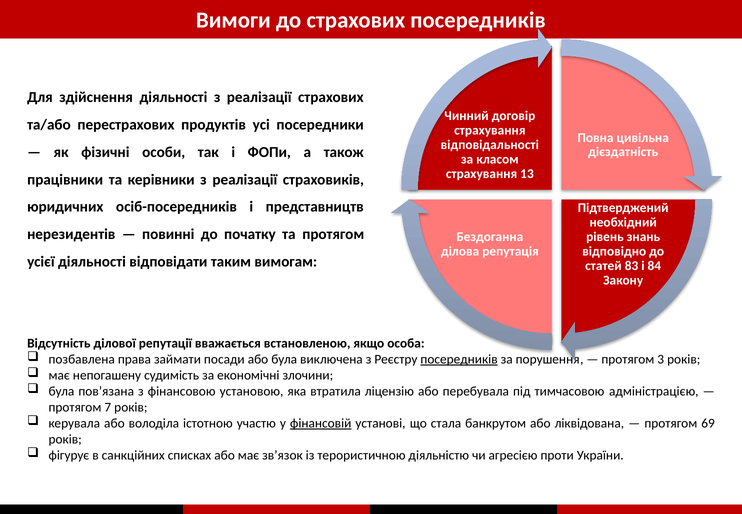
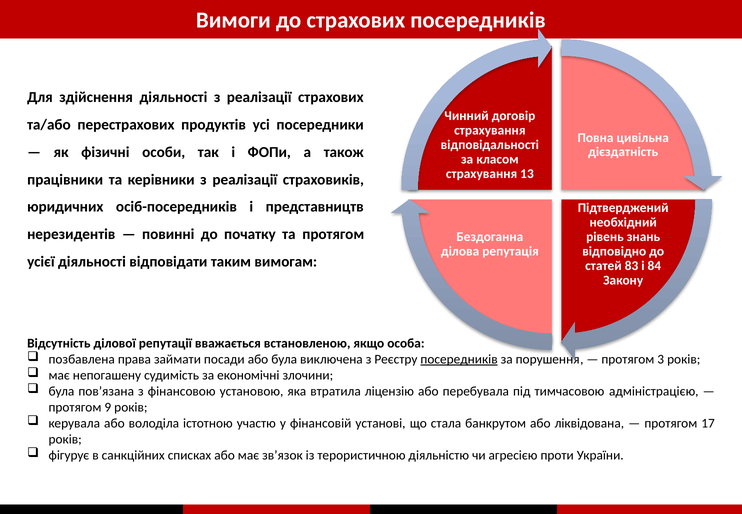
7: 7 -> 9
фінансовій underline: present -> none
69: 69 -> 17
